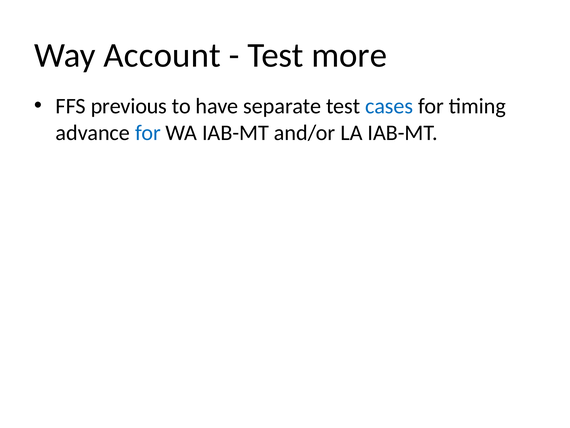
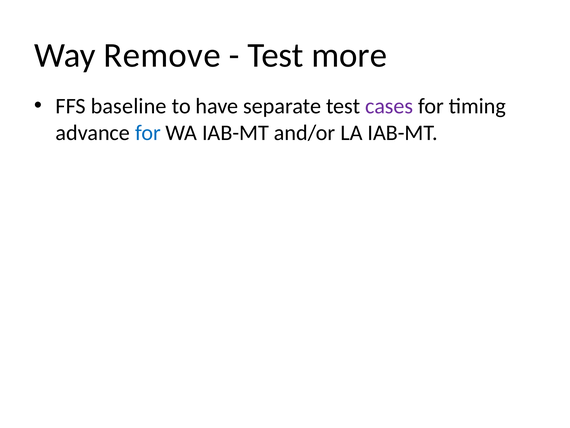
Account: Account -> Remove
previous: previous -> baseline
cases colour: blue -> purple
